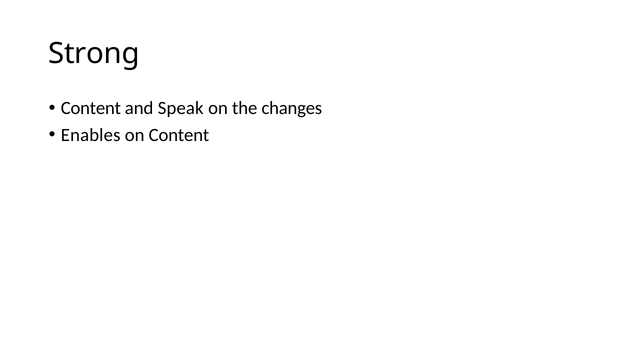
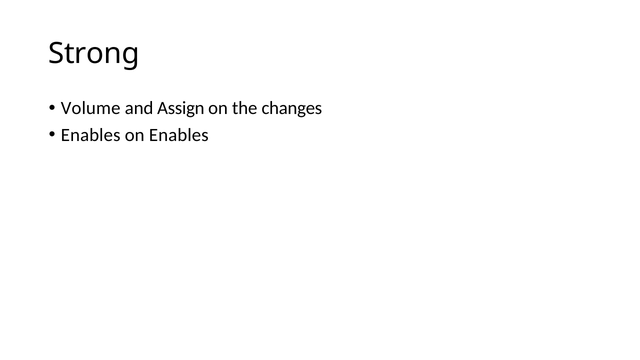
Content at (91, 108): Content -> Volume
Speak: Speak -> Assign
on Content: Content -> Enables
